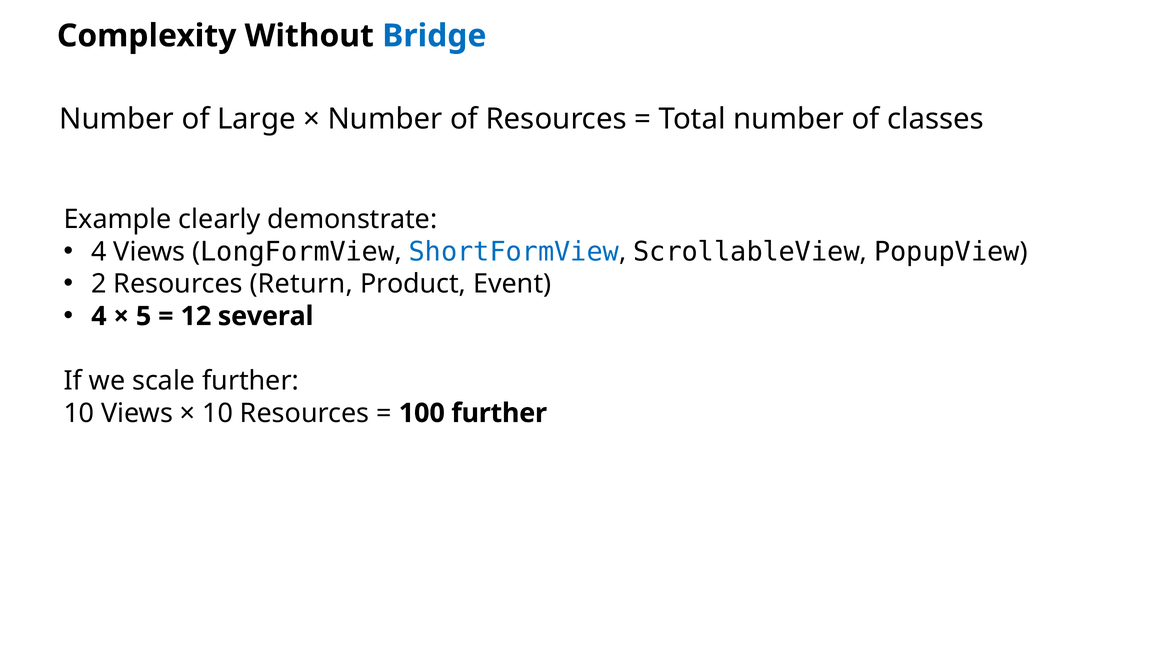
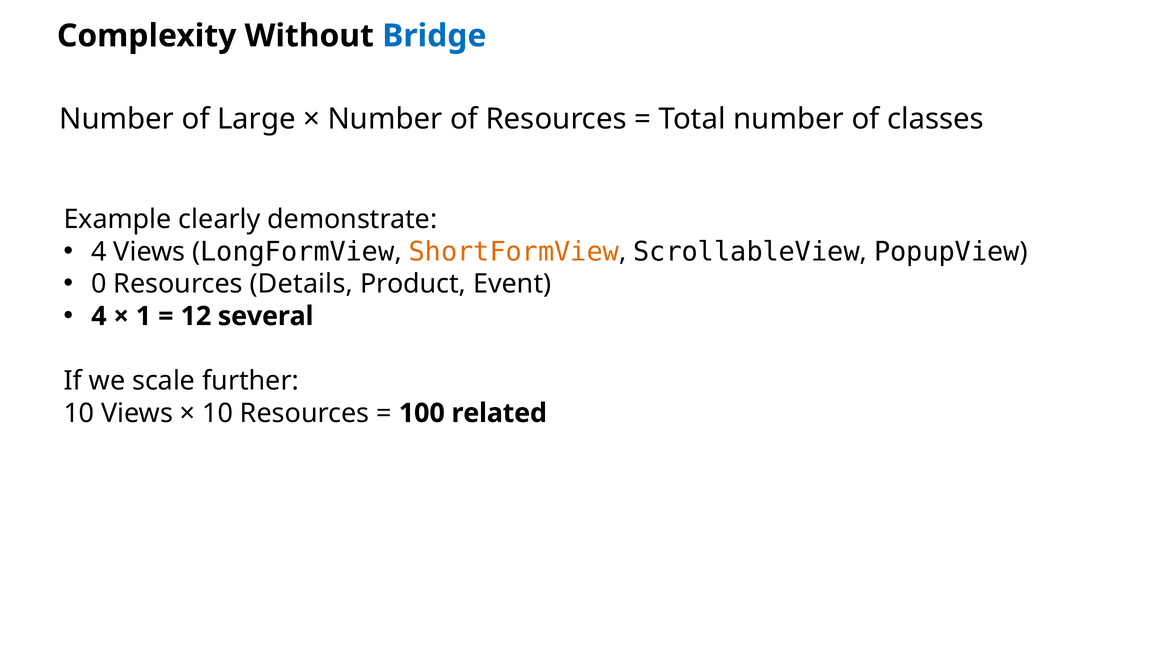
ShortFormView colour: blue -> orange
2: 2 -> 0
Return: Return -> Details
5: 5 -> 1
100 further: further -> related
